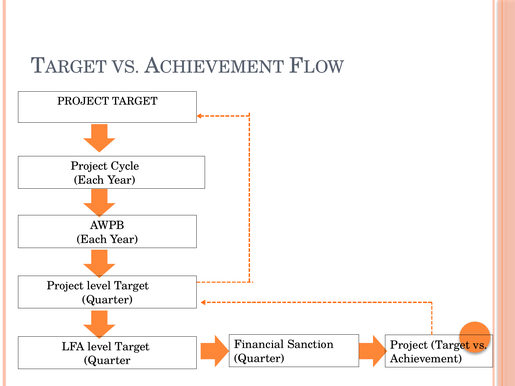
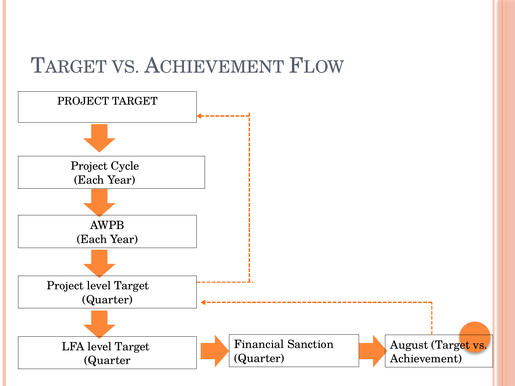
Project at (409, 345): Project -> August
